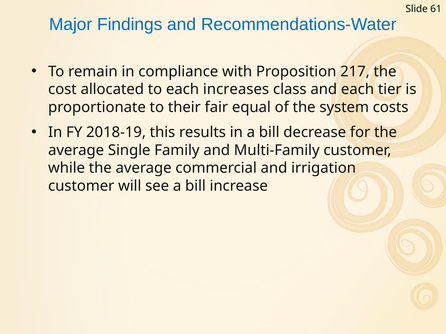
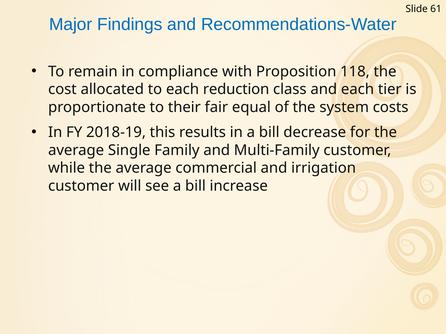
217: 217 -> 118
increases: increases -> reduction
